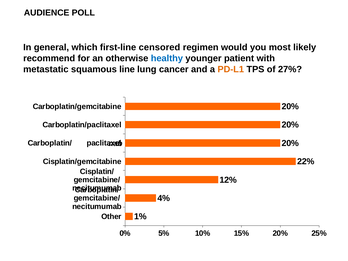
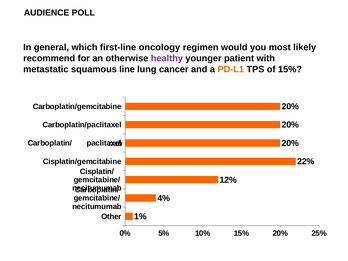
censored: censored -> oncology
healthy colour: blue -> purple
of 27%: 27% -> 15%
